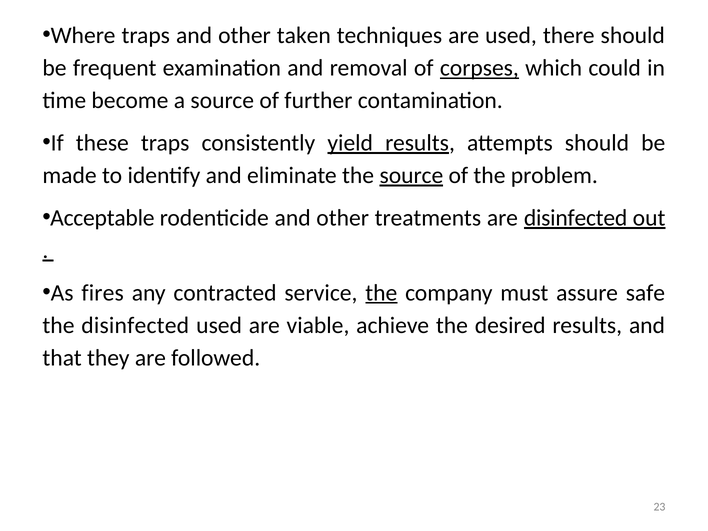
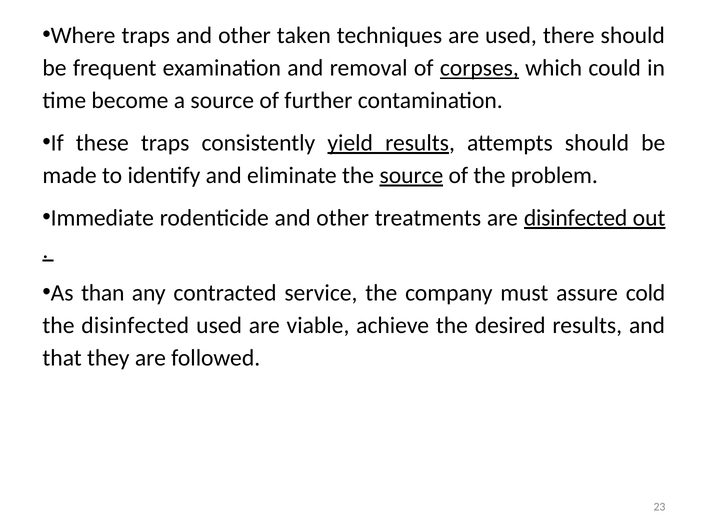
Acceptable: Acceptable -> Immediate
fires: fires -> than
the at (381, 293) underline: present -> none
safe: safe -> cold
